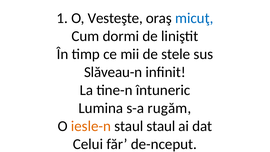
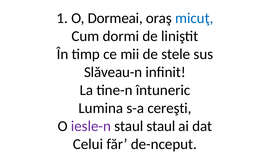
Vesteşte: Vesteşte -> Dormeai
rugăm: rugăm -> cereşti
iesle-n colour: orange -> purple
